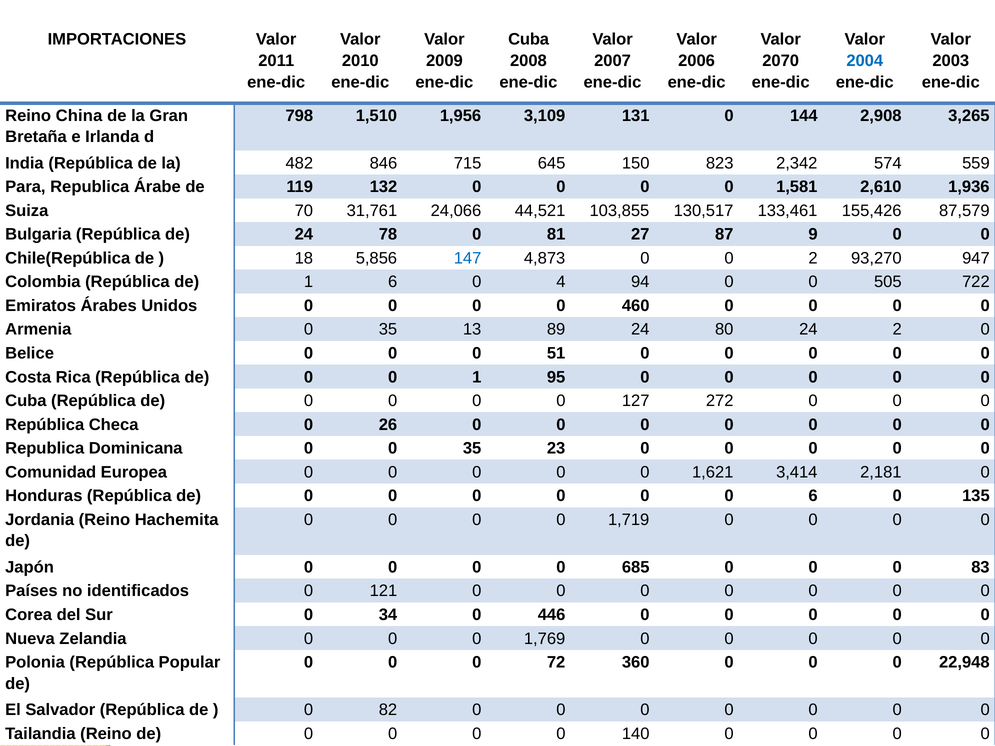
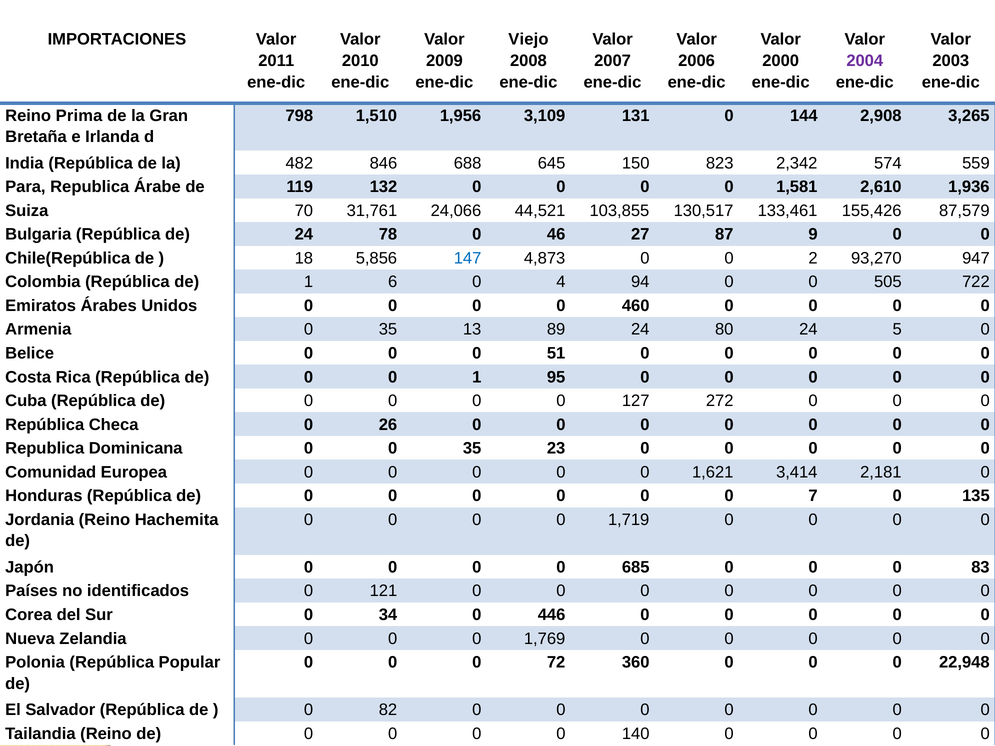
Cuba at (529, 39): Cuba -> Viejo
2070: 2070 -> 2000
2004 colour: blue -> purple
China: China -> Prima
715: 715 -> 688
81: 81 -> 46
24 2: 2 -> 5
0 6: 6 -> 7
